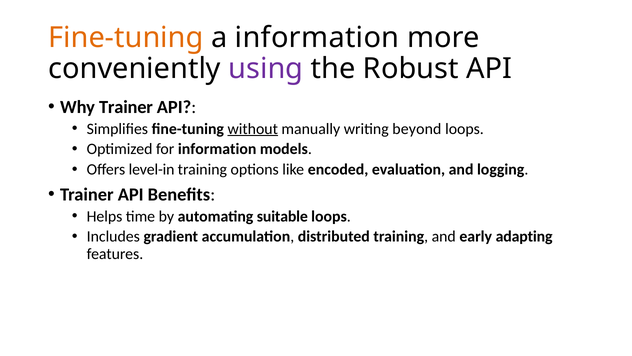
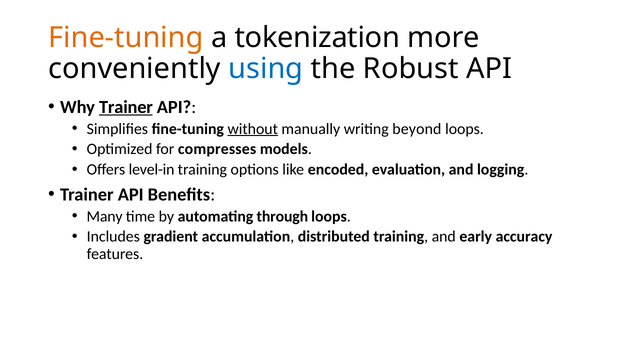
a information: information -> tokenization
using colour: purple -> blue
Trainer at (126, 107) underline: none -> present
for information: information -> compresses
Helps: Helps -> Many
suitable: suitable -> through
adapting: adapting -> accuracy
